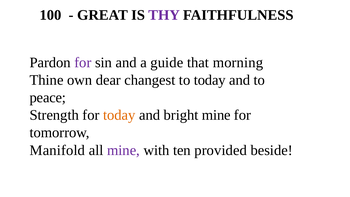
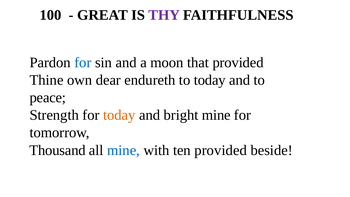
for at (83, 63) colour: purple -> blue
guide: guide -> moon
that morning: morning -> provided
changest: changest -> endureth
Manifold: Manifold -> Thousand
mine at (124, 150) colour: purple -> blue
